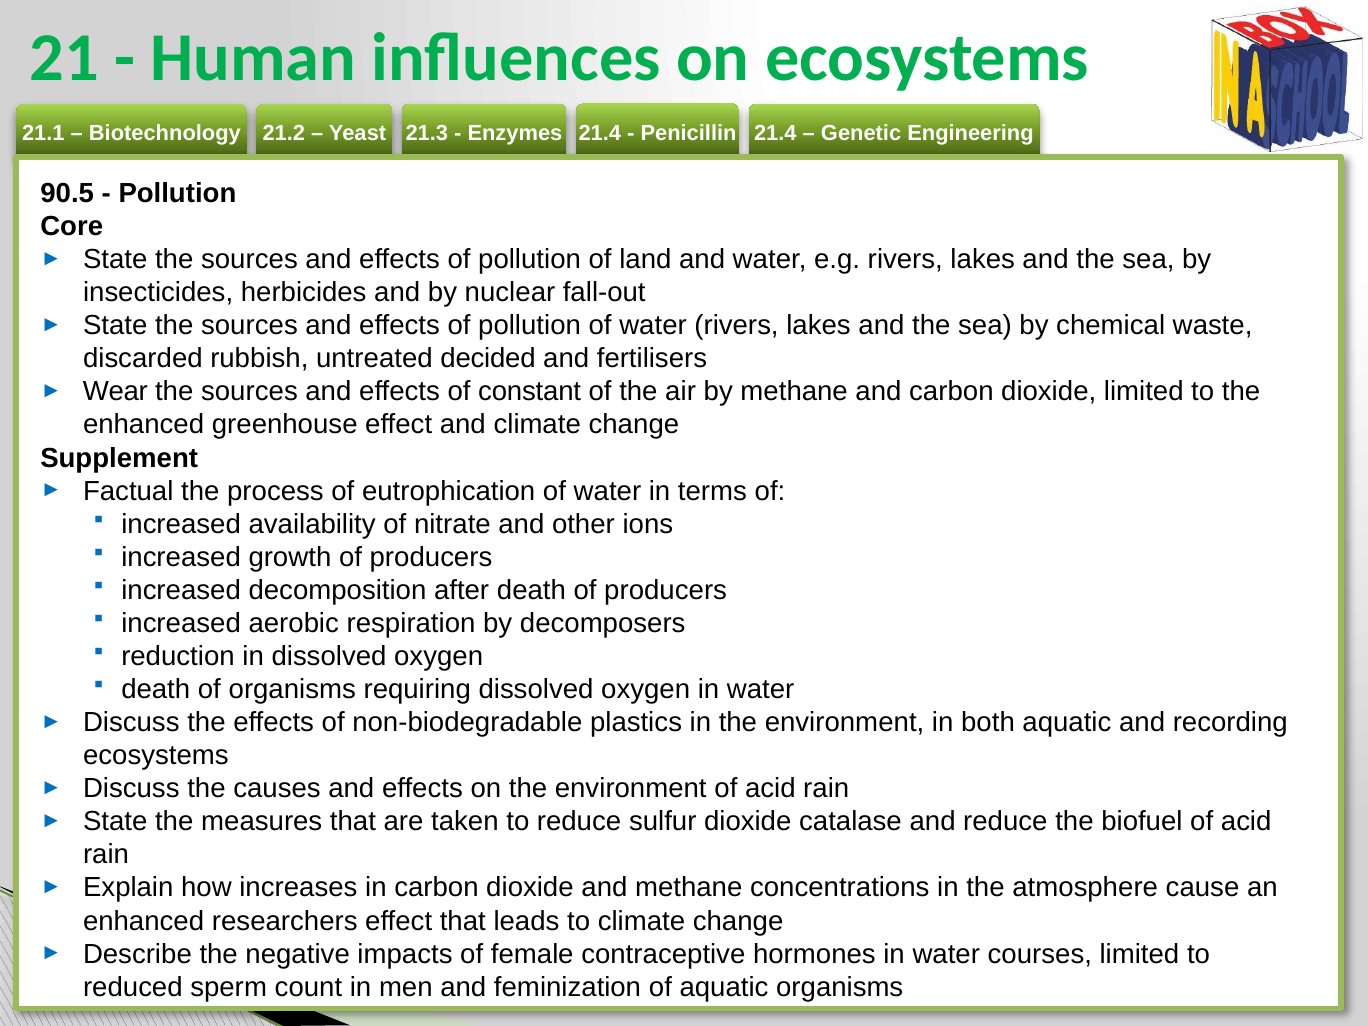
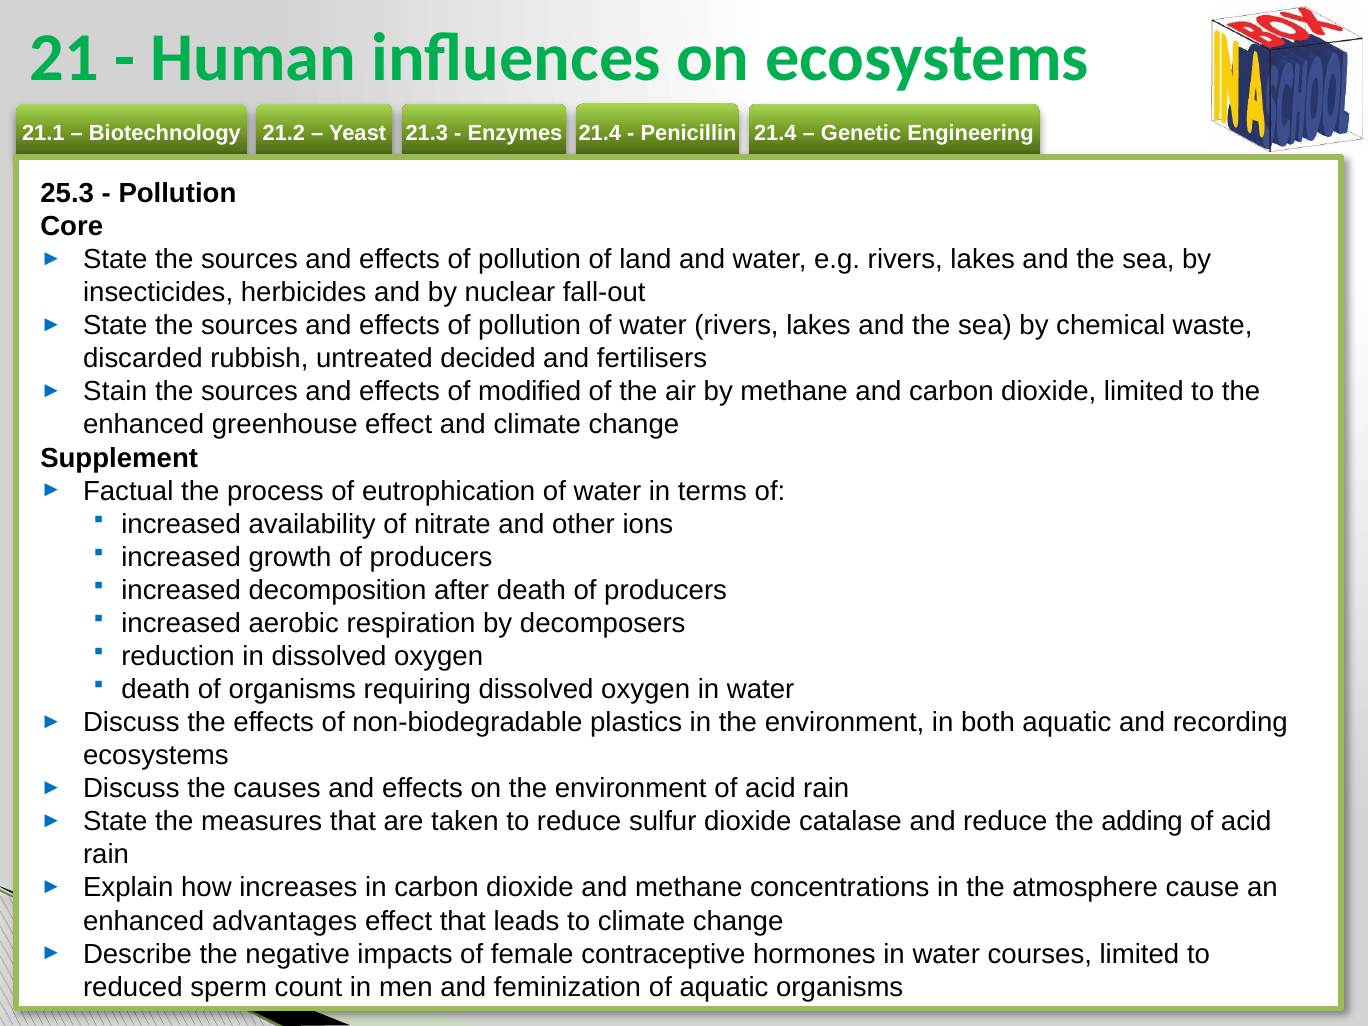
90.5: 90.5 -> 25.3
Wear: Wear -> Stain
constant: constant -> modified
biofuel: biofuel -> adding
researchers: researchers -> advantages
